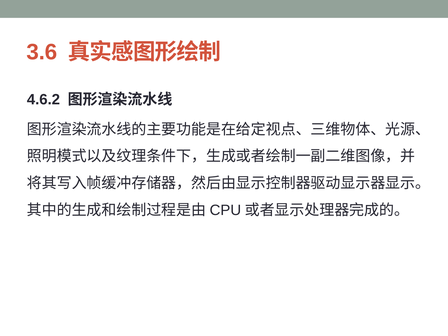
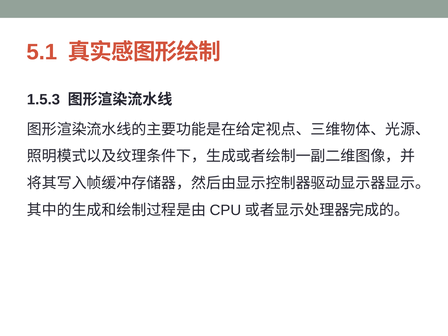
3.6: 3.6 -> 5.1
4.6.2: 4.6.2 -> 1.5.3
